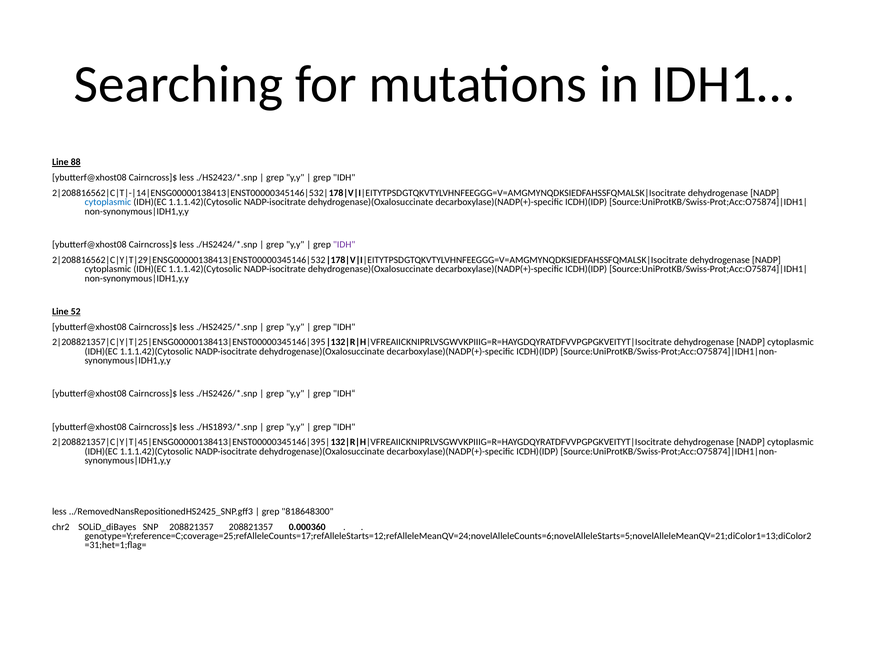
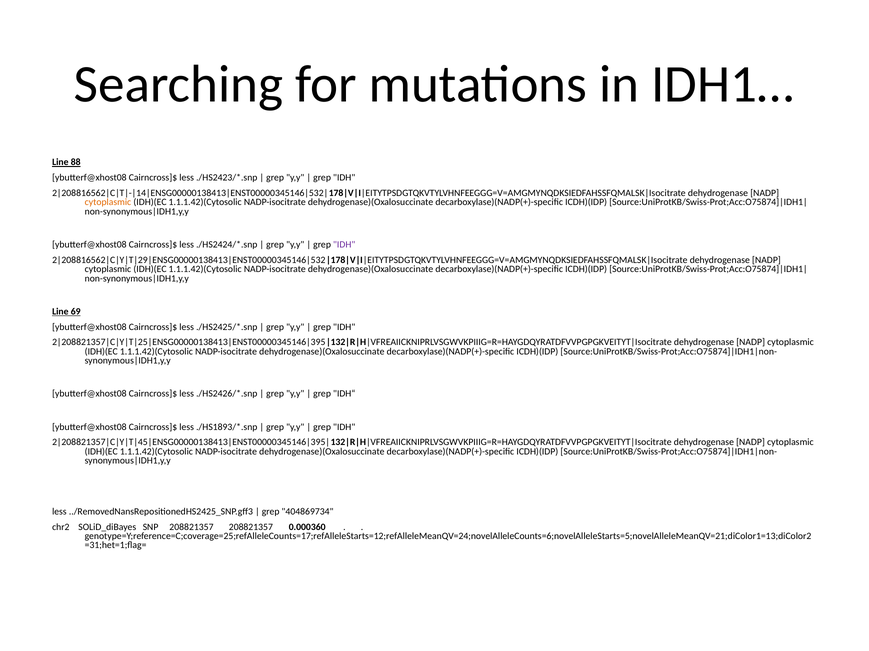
cytoplasmic at (108, 203) colour: blue -> orange
52: 52 -> 69
818648300: 818648300 -> 404869734
